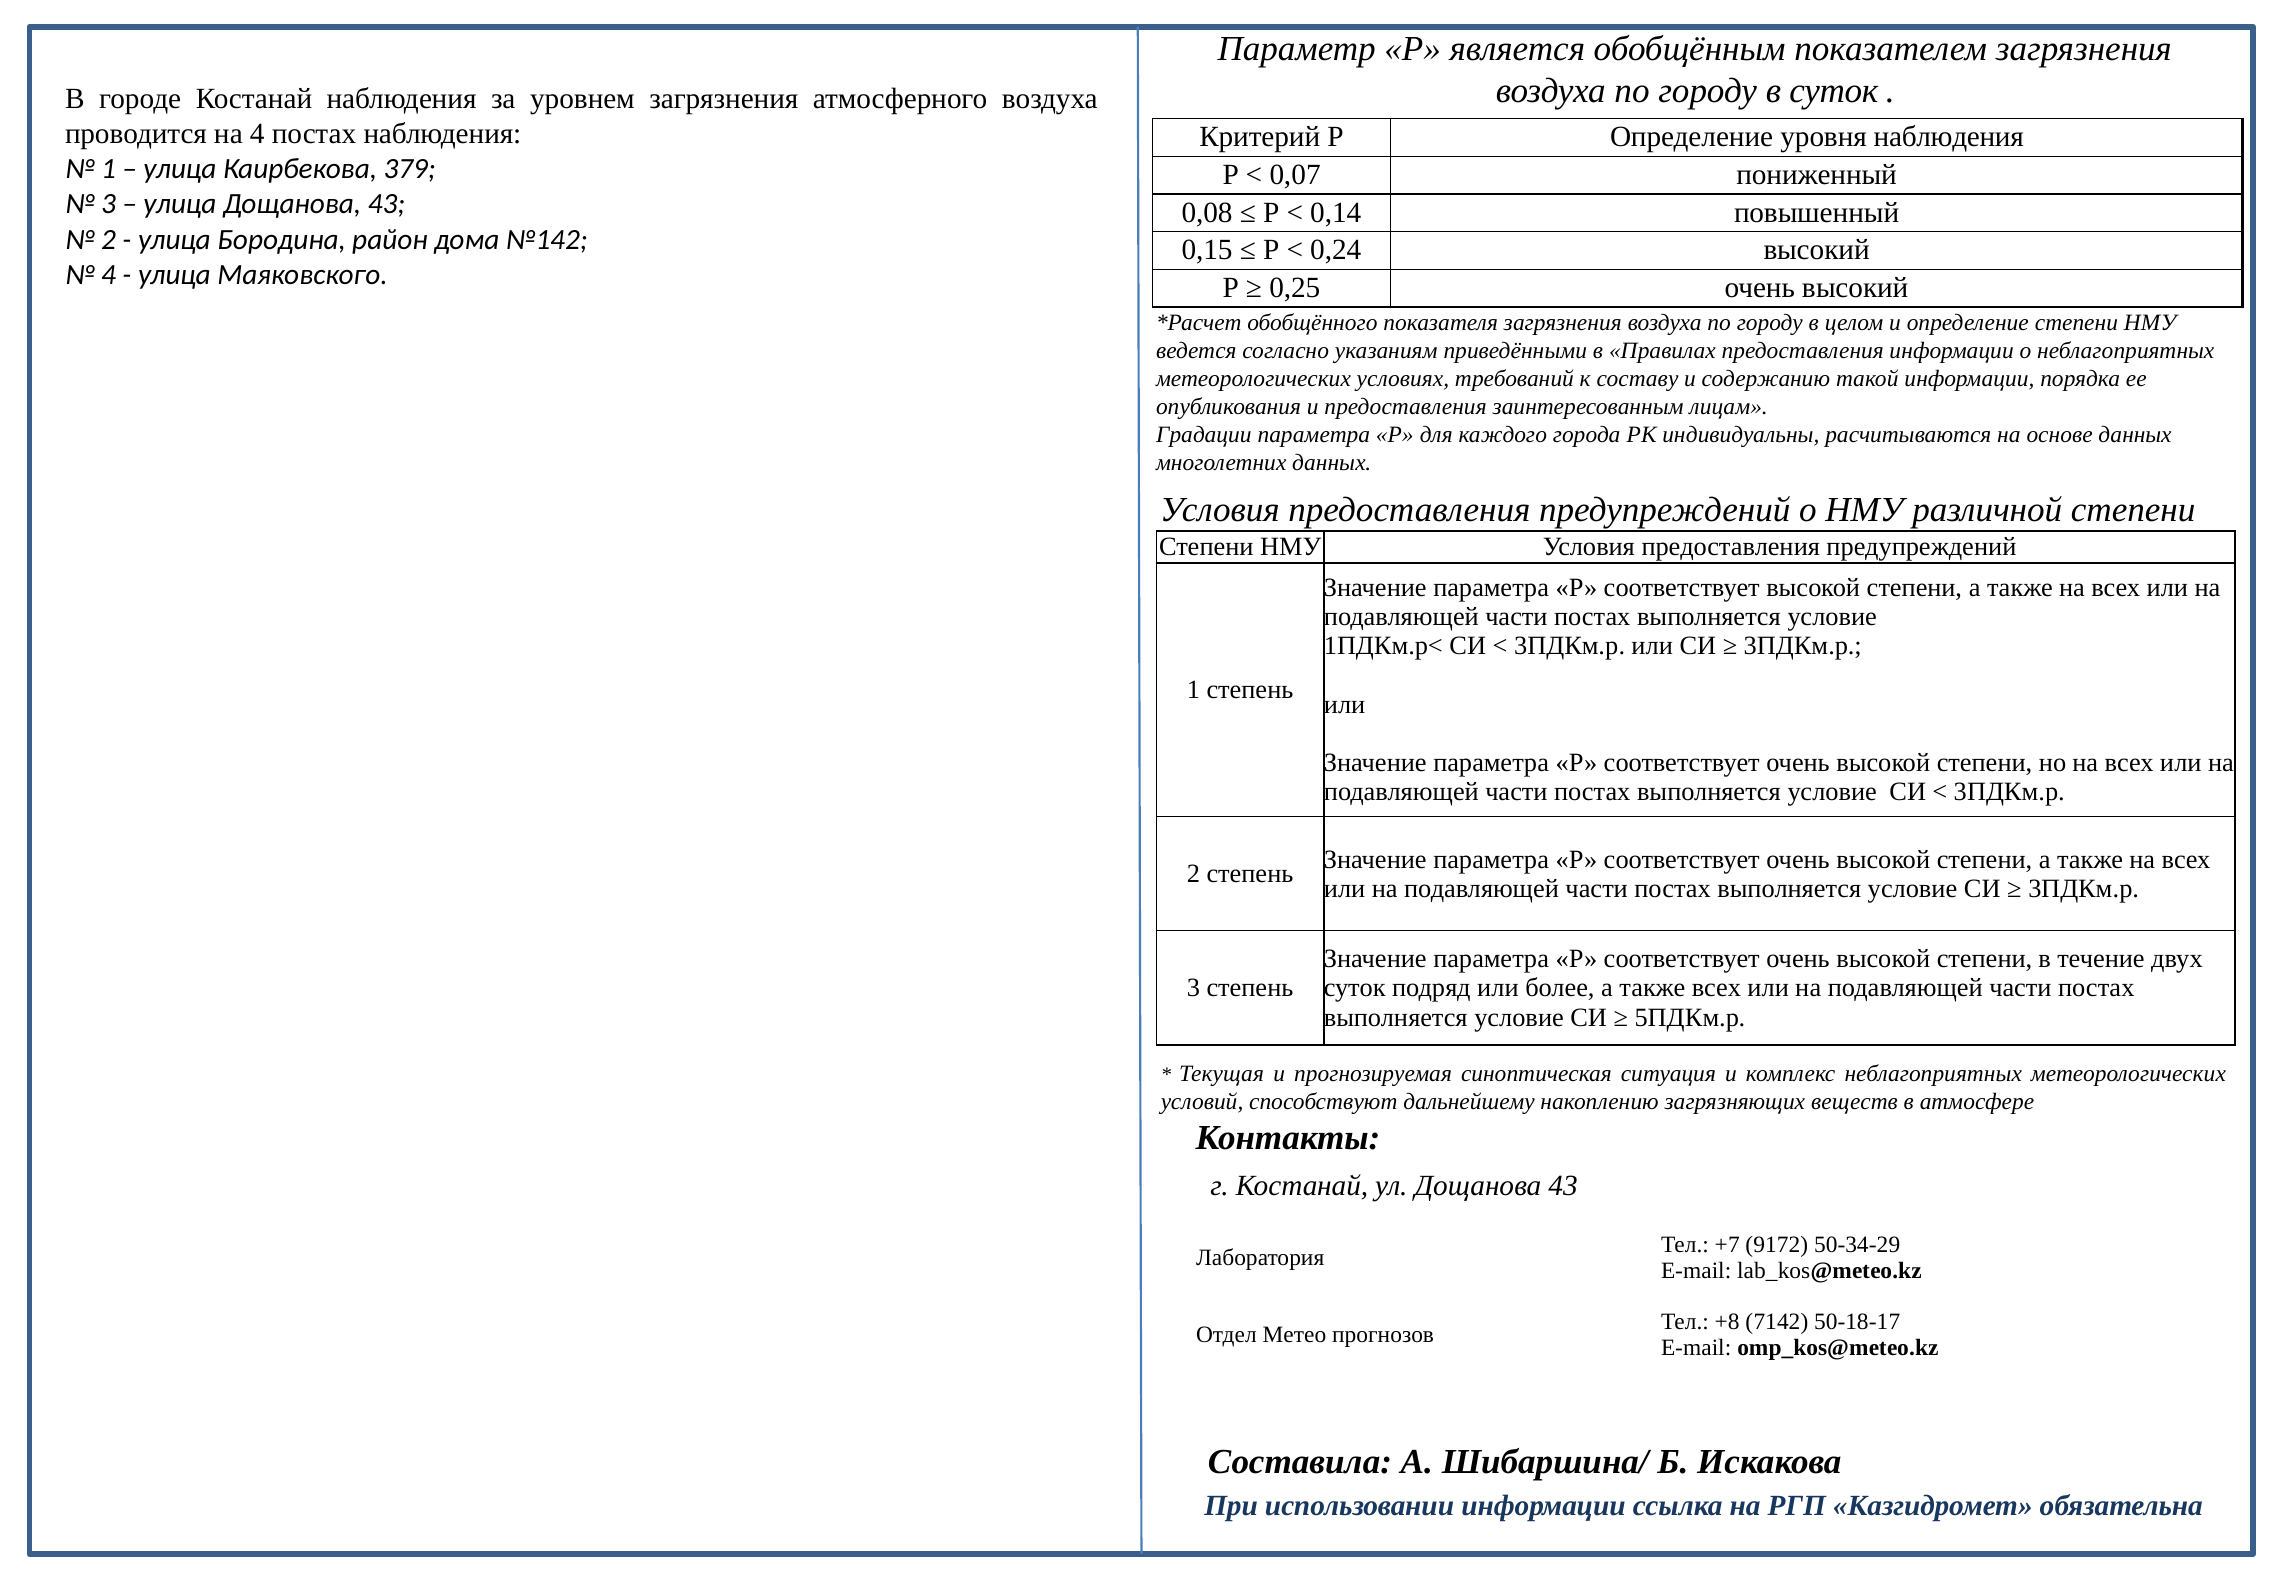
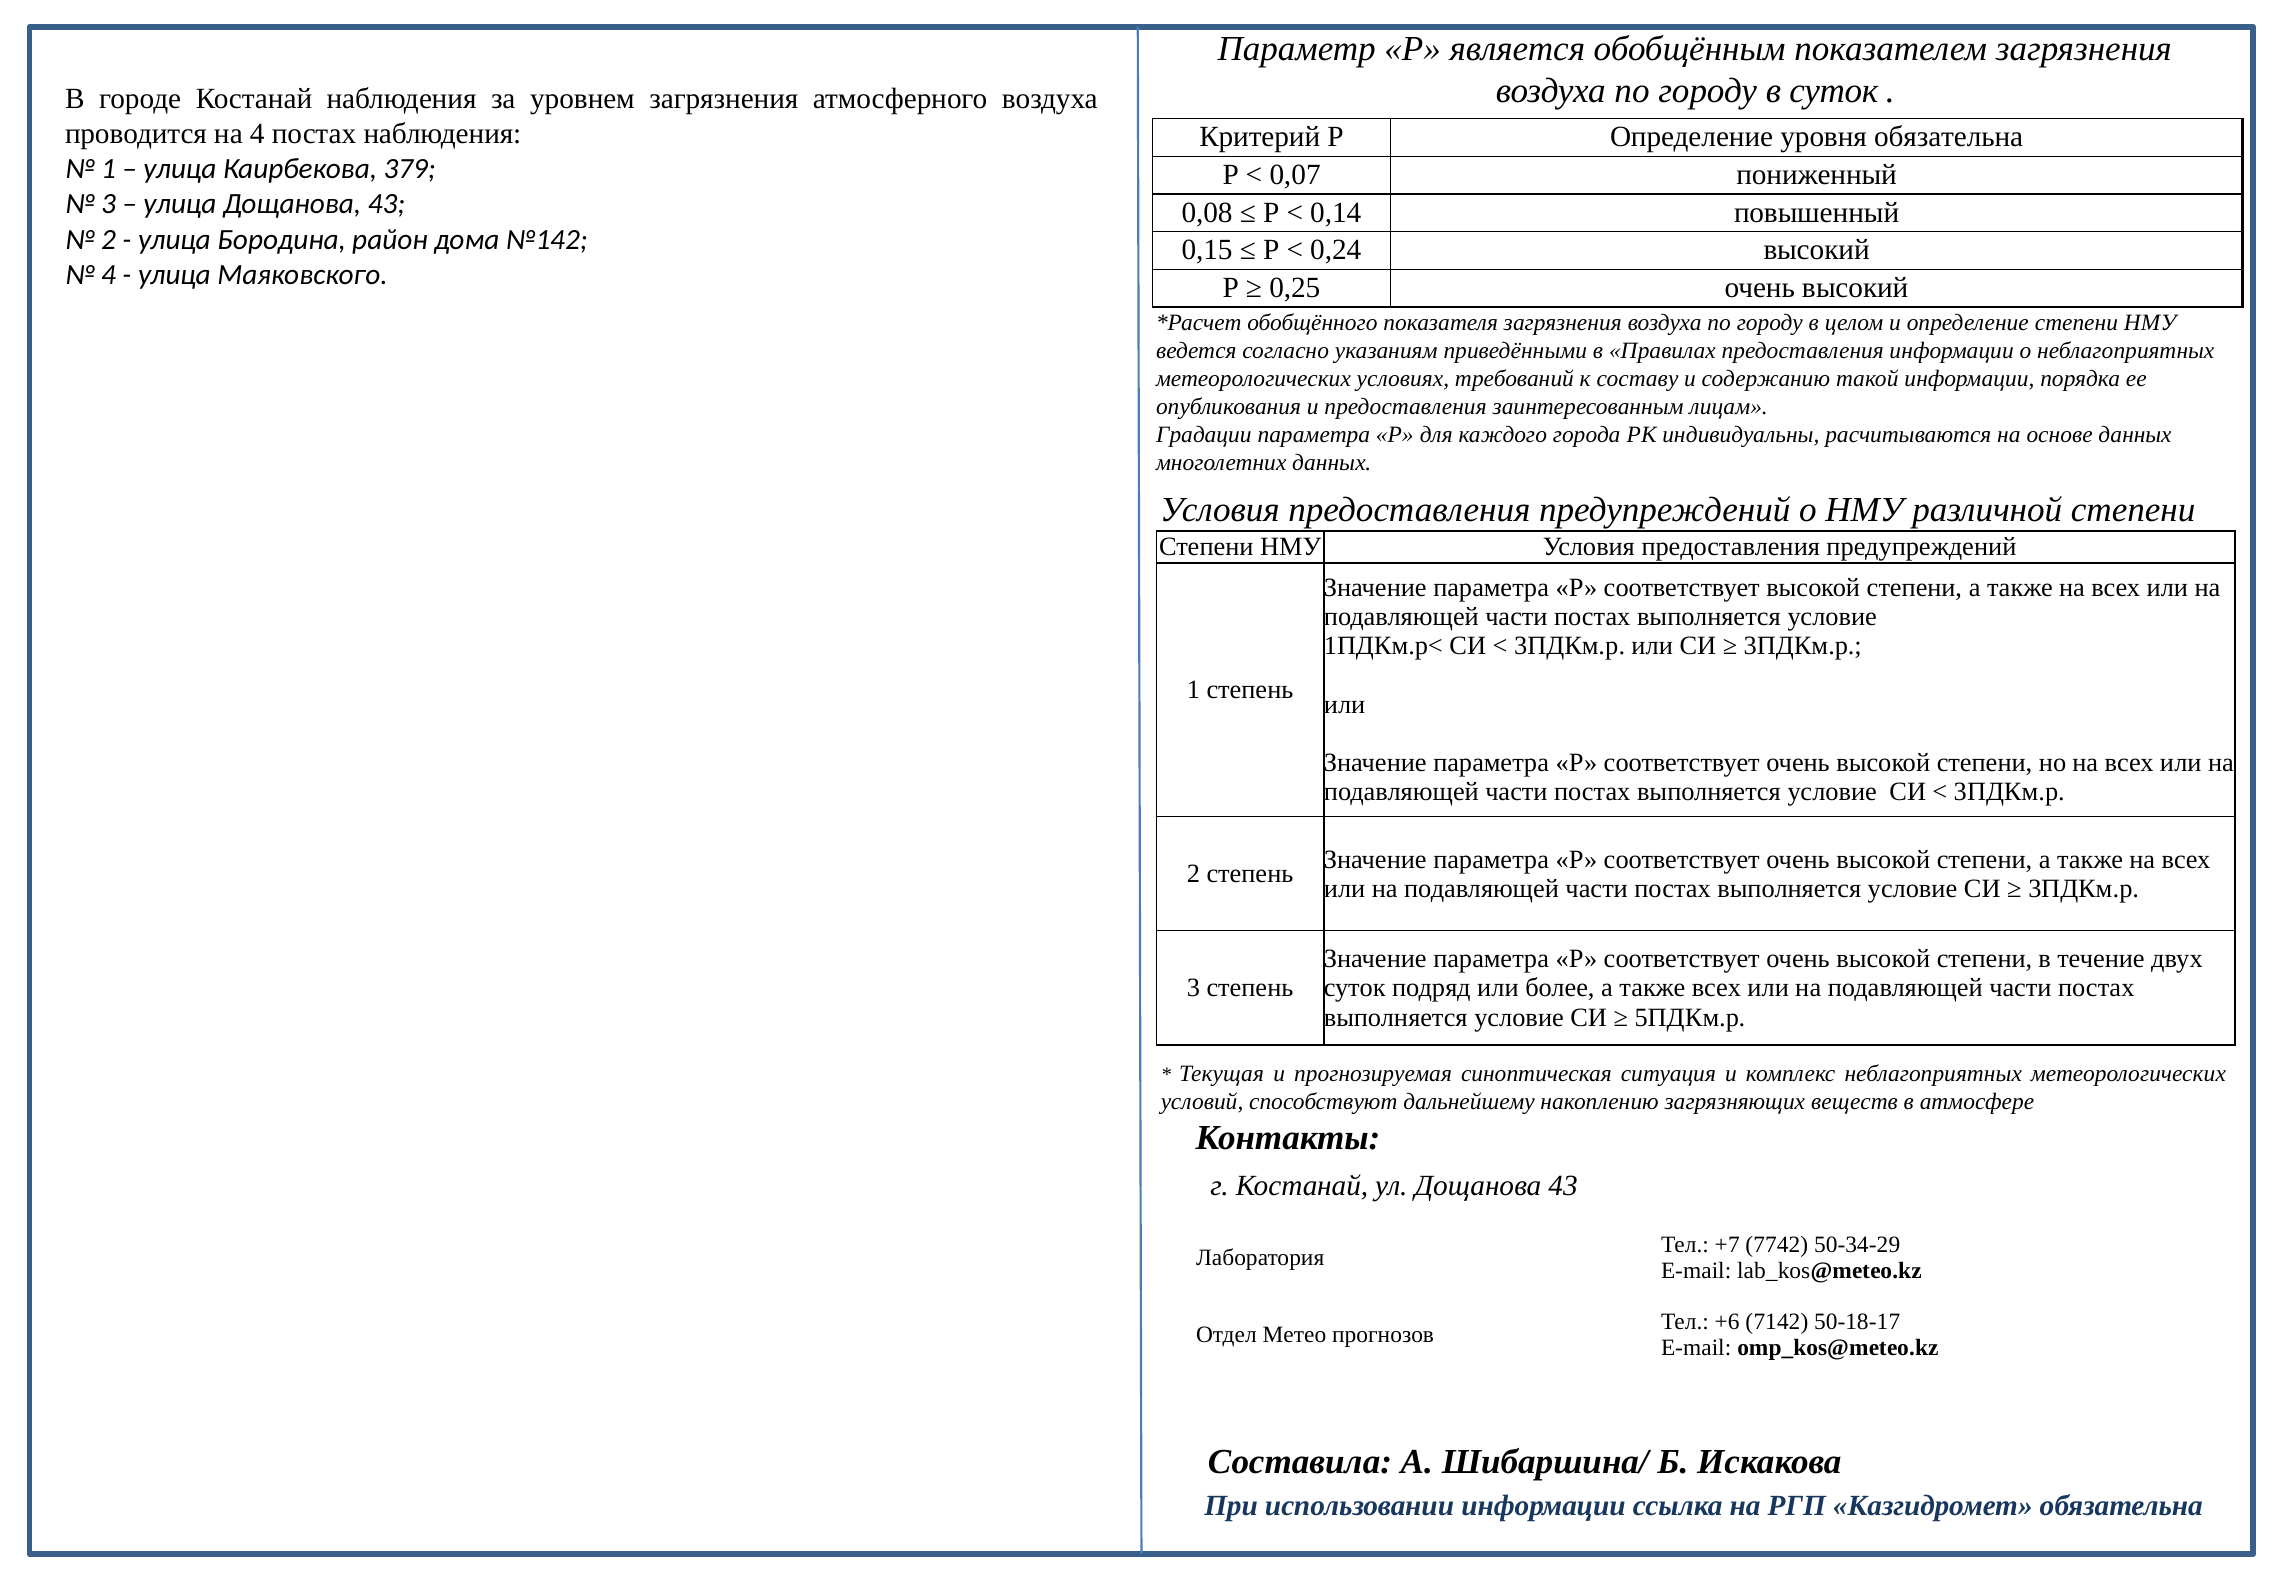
уровня наблюдения: наблюдения -> обязательна
9172: 9172 -> 7742
+8: +8 -> +6
